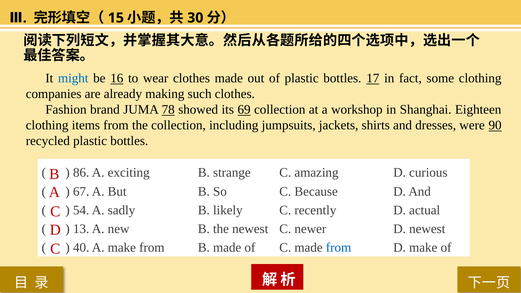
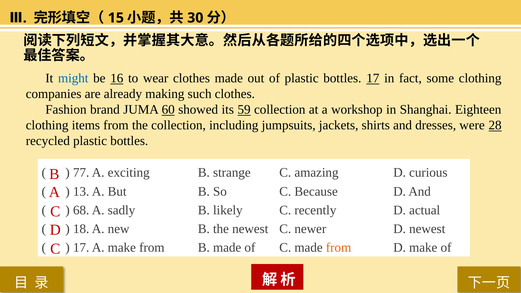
78: 78 -> 60
69: 69 -> 59
90: 90 -> 28
86: 86 -> 77
67: 67 -> 13
54: 54 -> 68
13: 13 -> 18
40 at (81, 248): 40 -> 17
from at (339, 248) colour: blue -> orange
